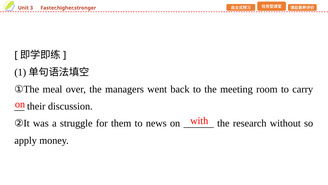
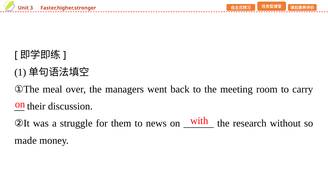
apply: apply -> made
